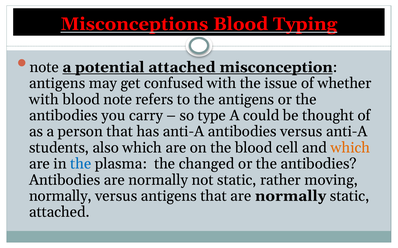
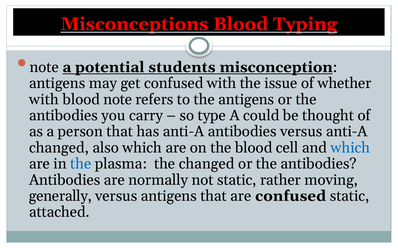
potential attached: attached -> students
students at (59, 148): students -> changed
which at (350, 148) colour: orange -> blue
normally at (60, 197): normally -> generally
that are normally: normally -> confused
